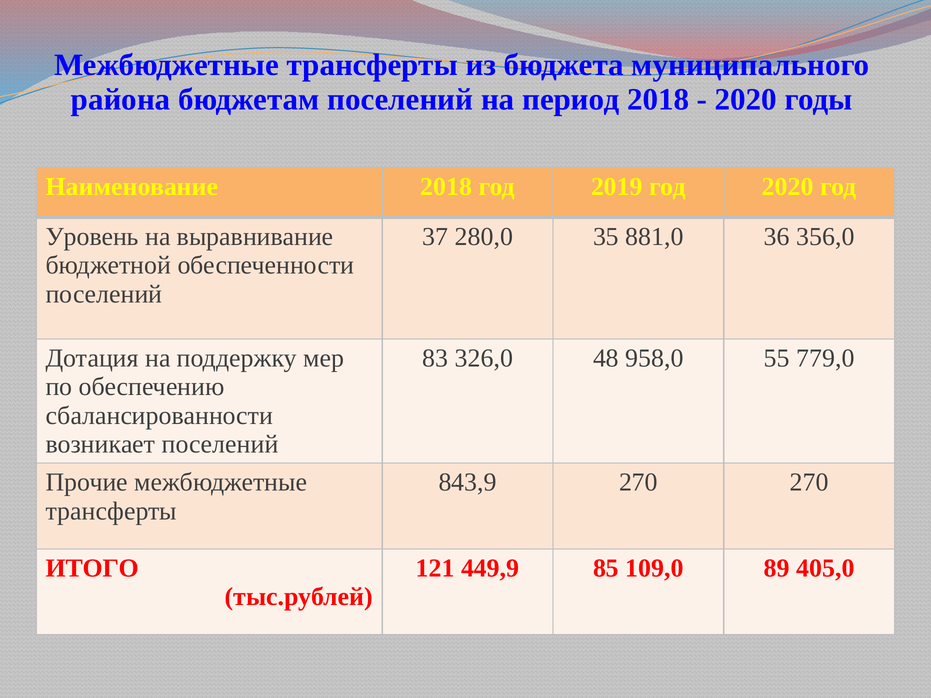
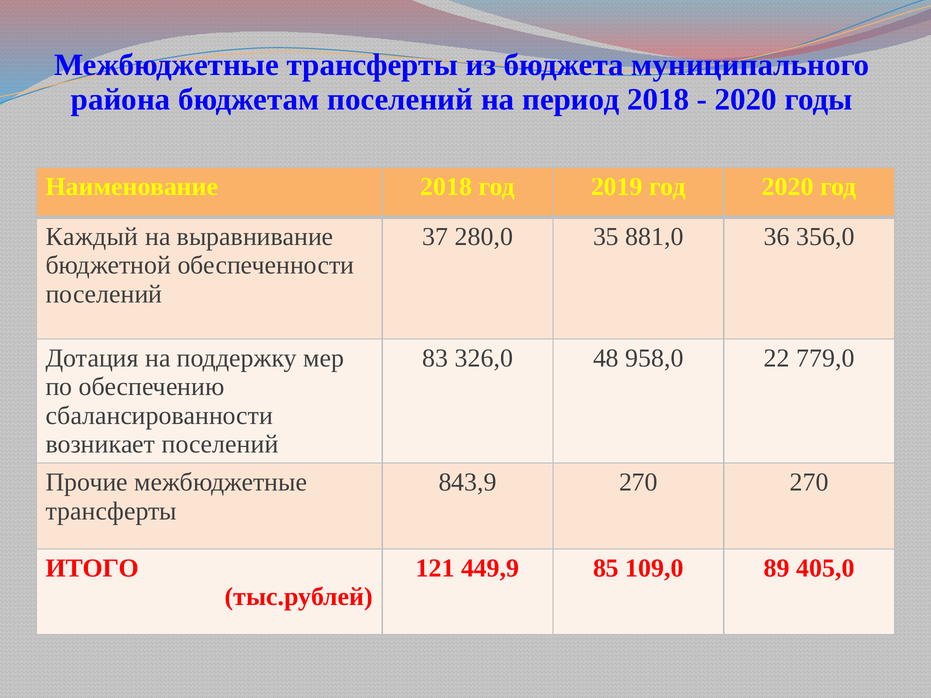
Уровень: Уровень -> Каждый
55: 55 -> 22
